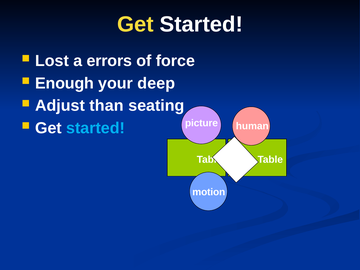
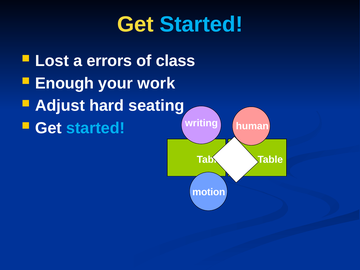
Started at (201, 24) colour: white -> light blue
force: force -> class
deep: deep -> work
than: than -> hard
picture: picture -> writing
